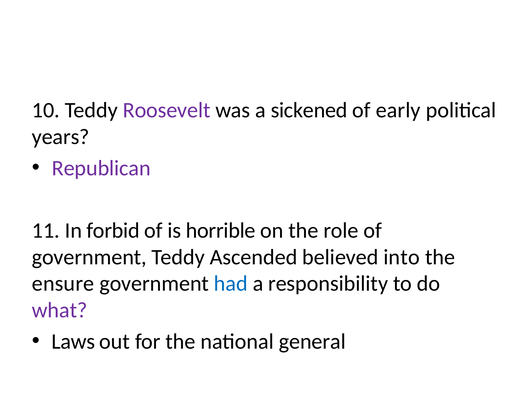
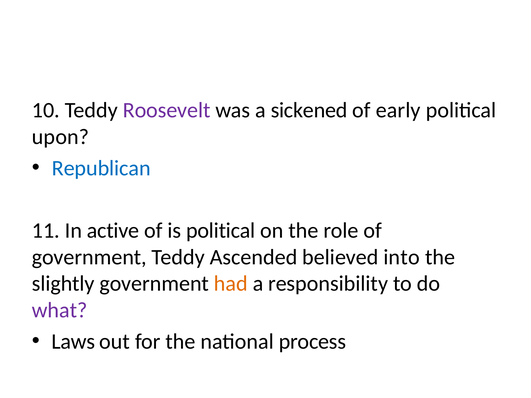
years: years -> upon
Republican colour: purple -> blue
forbid: forbid -> active
is horrible: horrible -> political
ensure: ensure -> slightly
had colour: blue -> orange
general: general -> process
